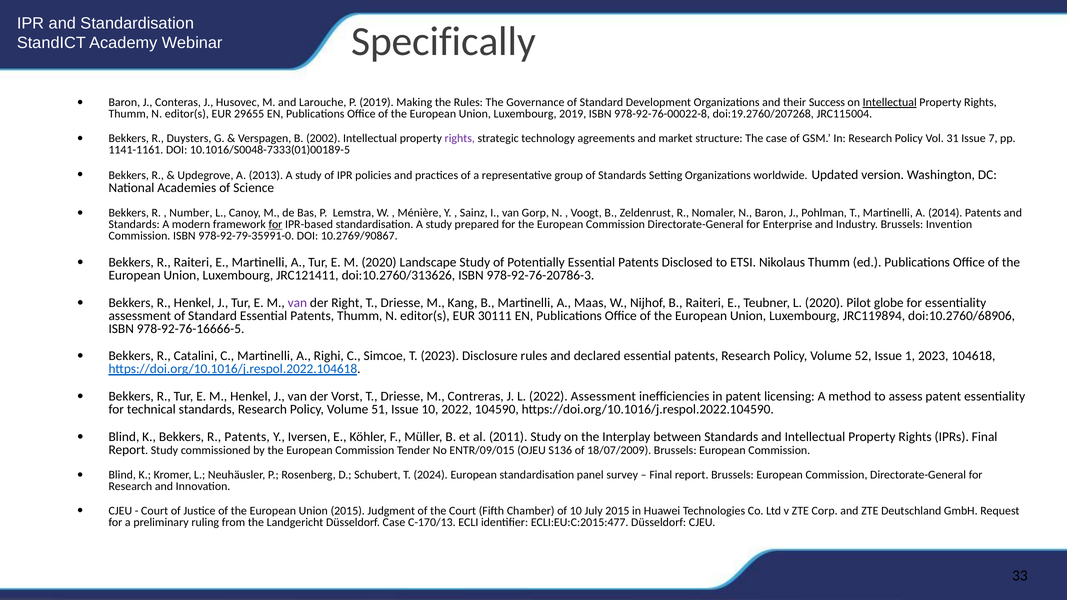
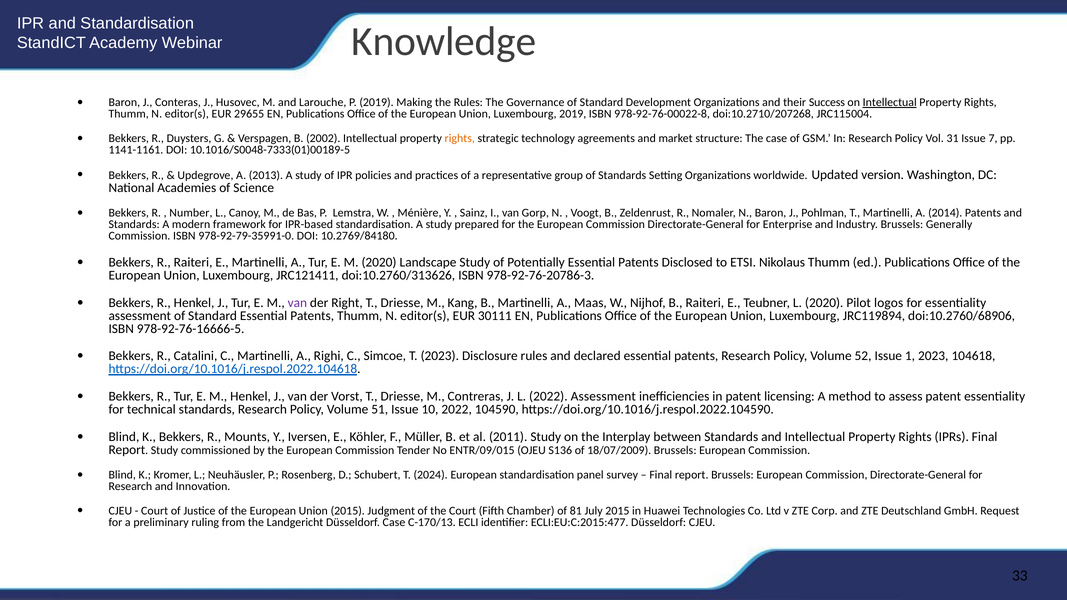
Specifically: Specifically -> Knowledge
doi:19.2760/207268: doi:19.2760/207268 -> doi:10.2710/207268
rights at (460, 138) colour: purple -> orange
for at (275, 224) underline: present -> none
Invention: Invention -> Generally
10.2769/90867: 10.2769/90867 -> 10.2769/84180
globe: globe -> logos
R Patents: Patents -> Mounts
of 10: 10 -> 81
